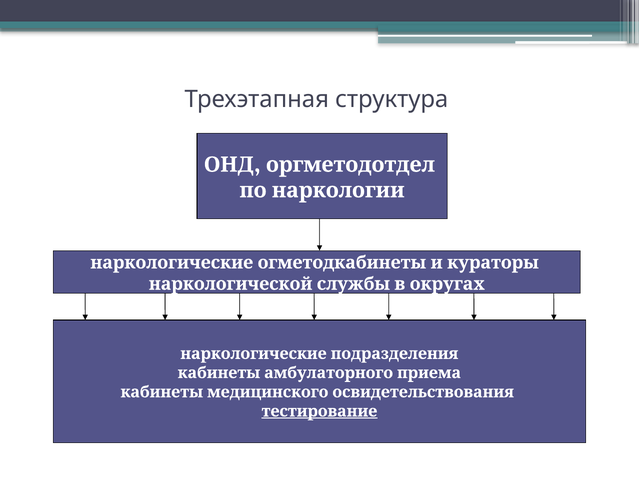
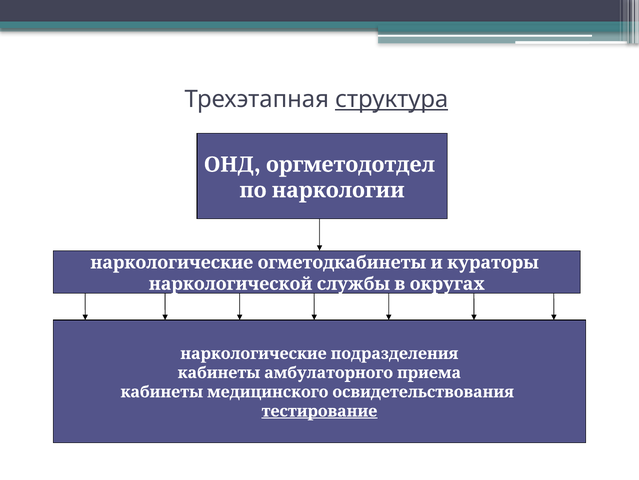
структура underline: none -> present
